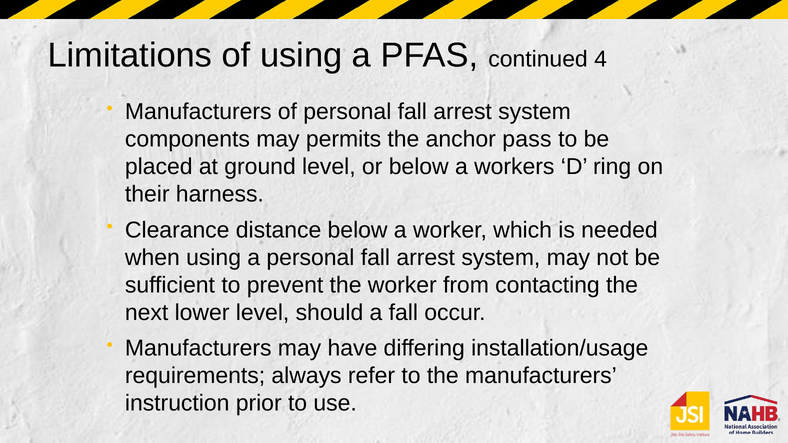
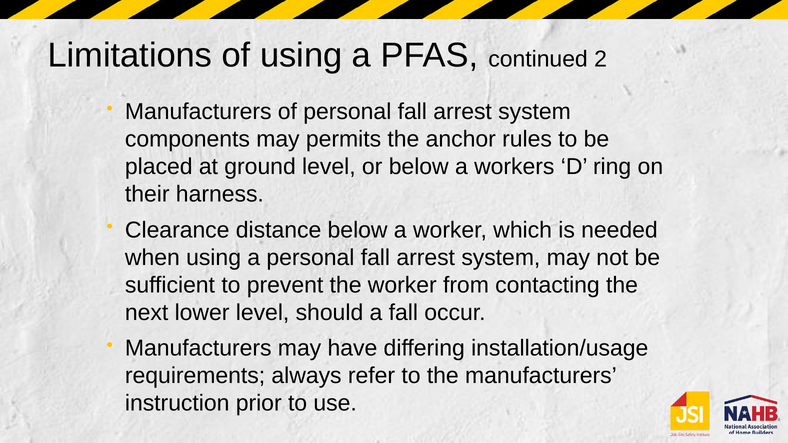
4: 4 -> 2
pass: pass -> rules
